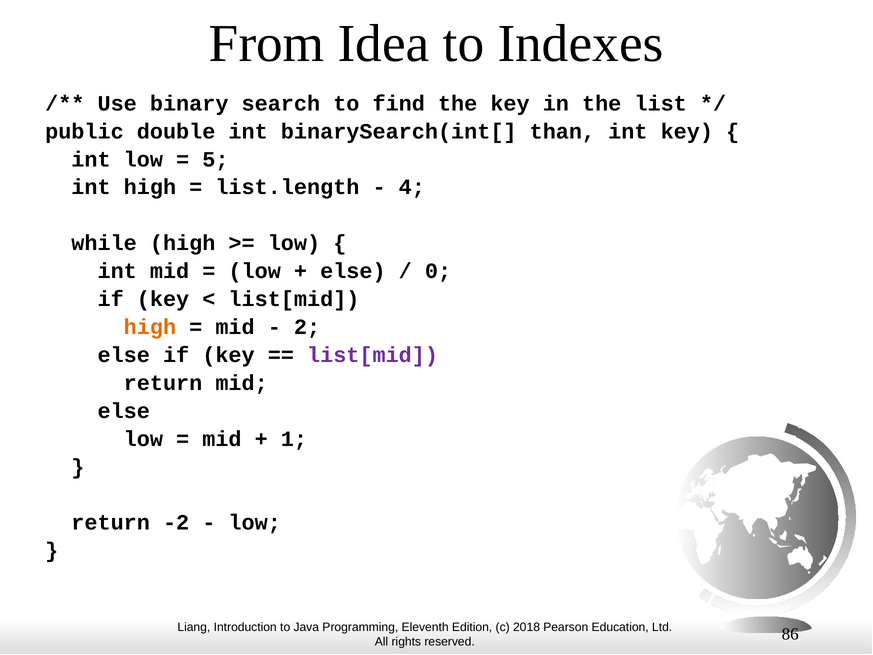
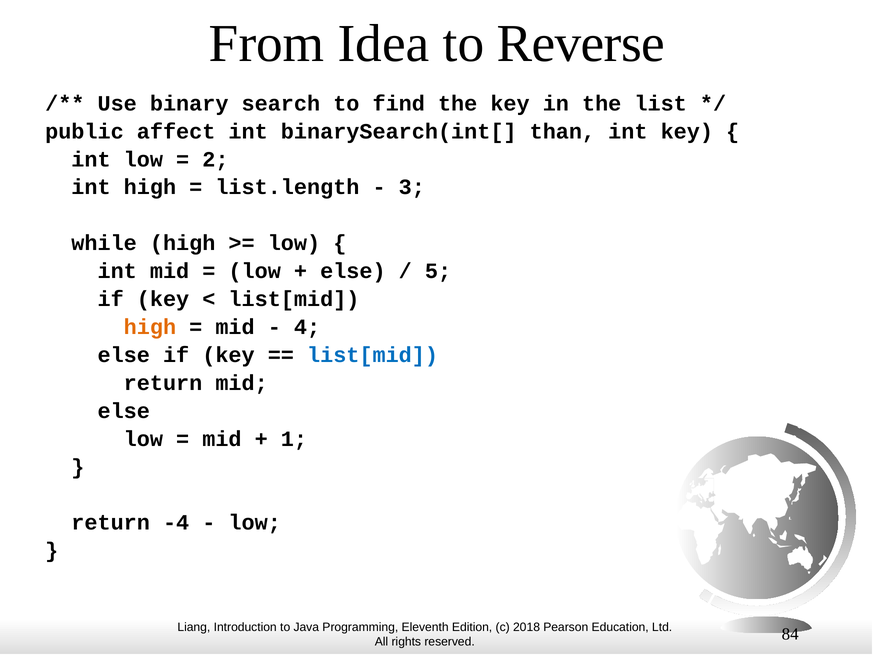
Indexes: Indexes -> Reverse
double: double -> affect
5: 5 -> 2
4: 4 -> 3
0: 0 -> 5
2: 2 -> 4
list[mid at (373, 355) colour: purple -> blue
-2: -2 -> -4
86: 86 -> 84
